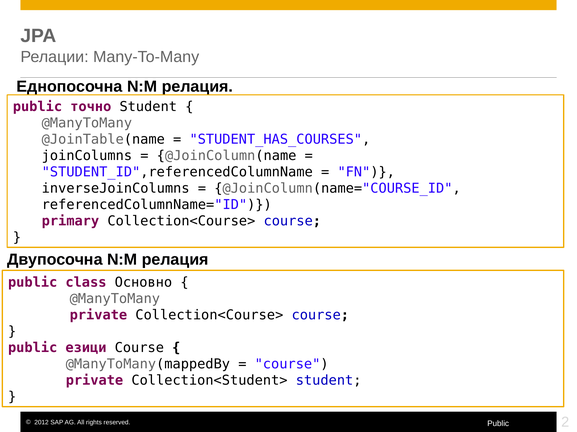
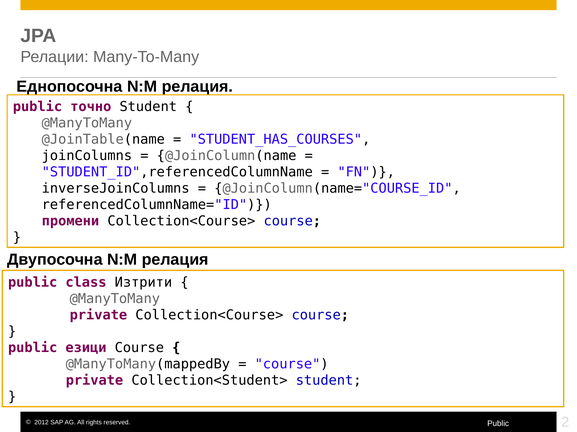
primary: primary -> промени
Основно: Основно -> Изтрити
